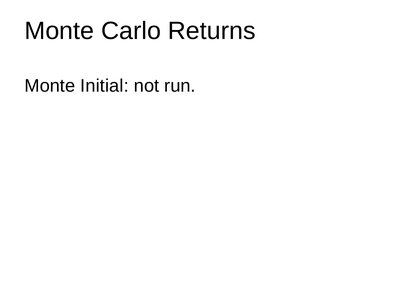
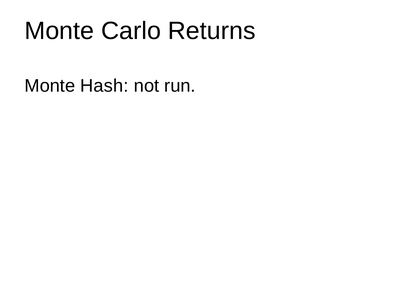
Initial: Initial -> Hash
